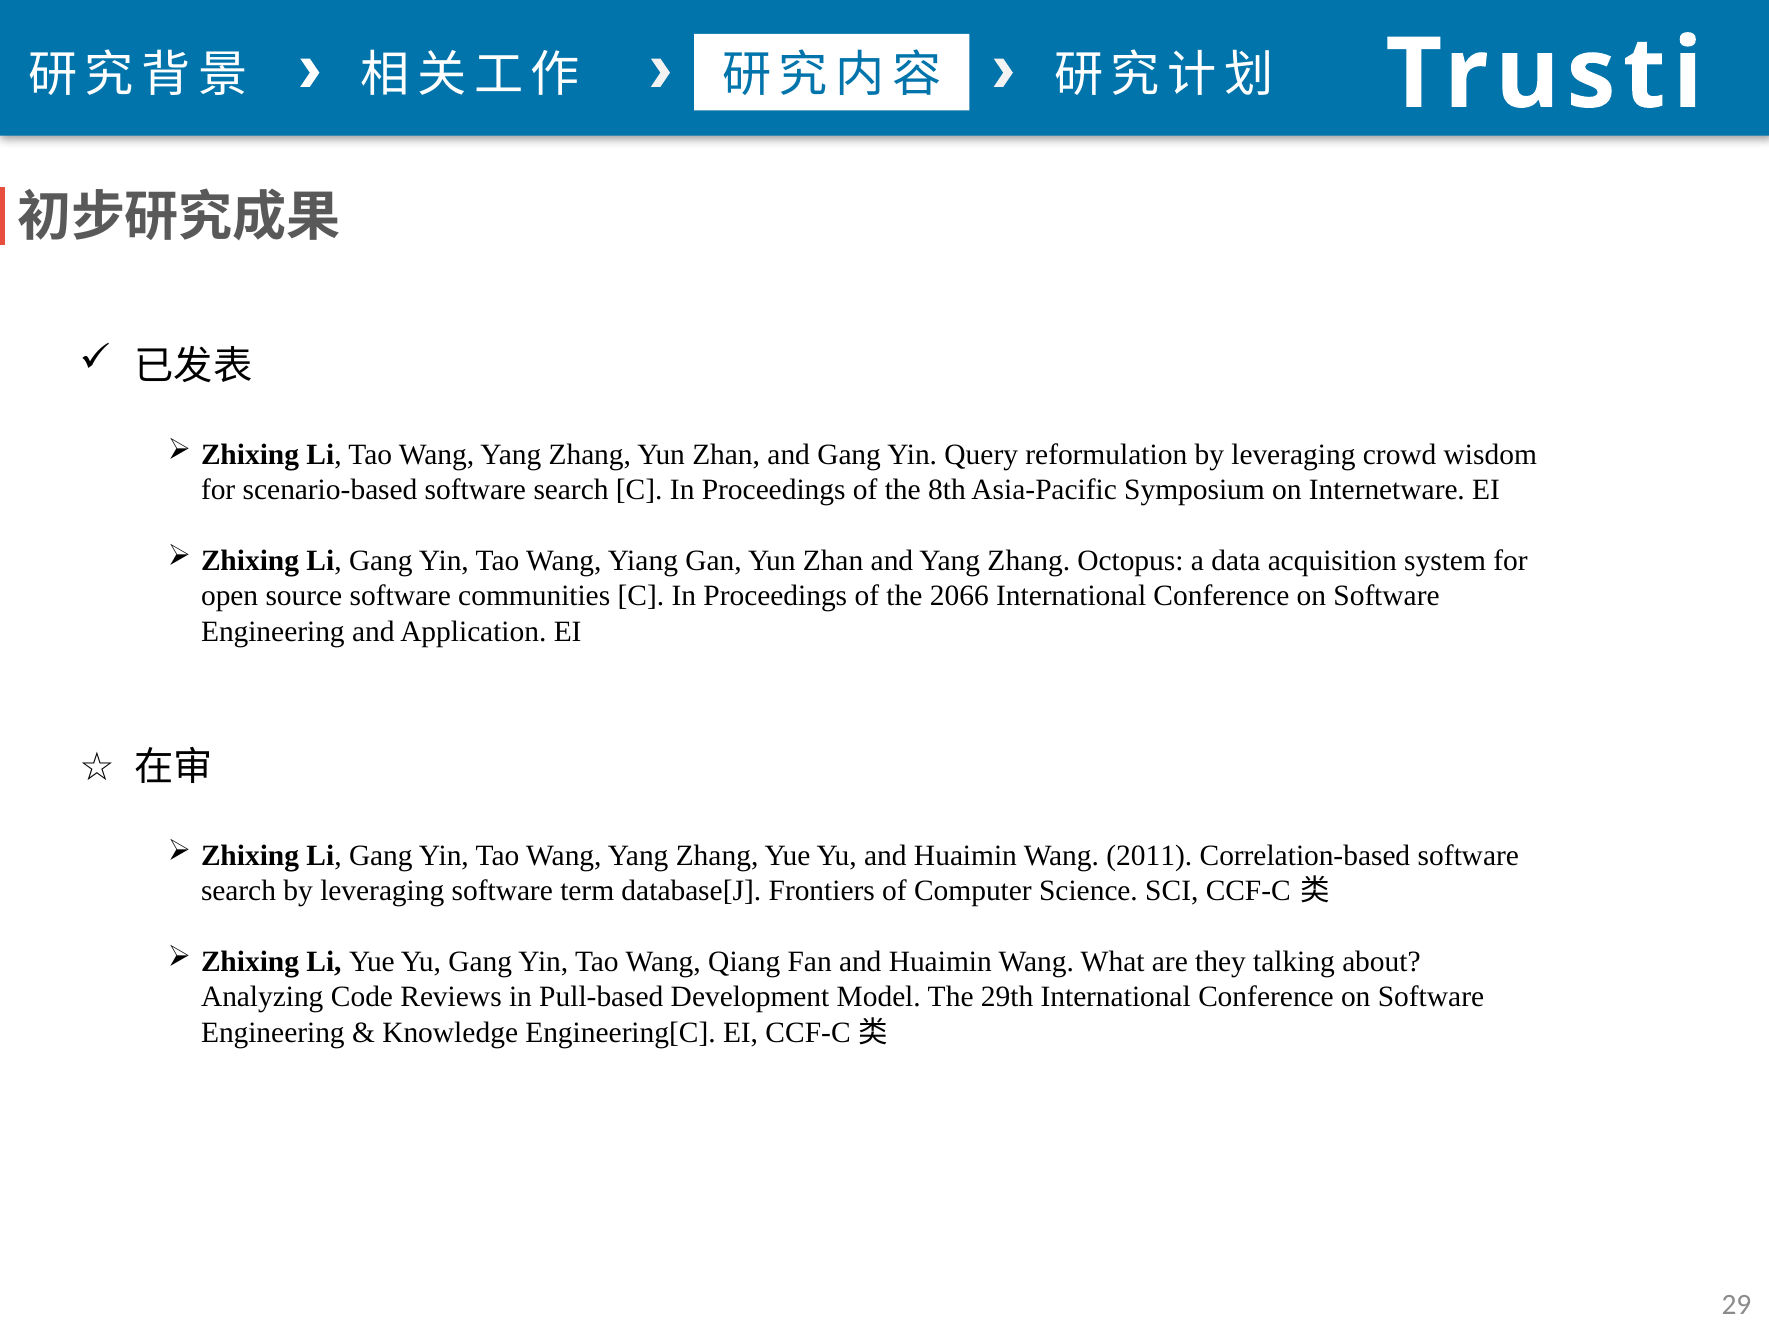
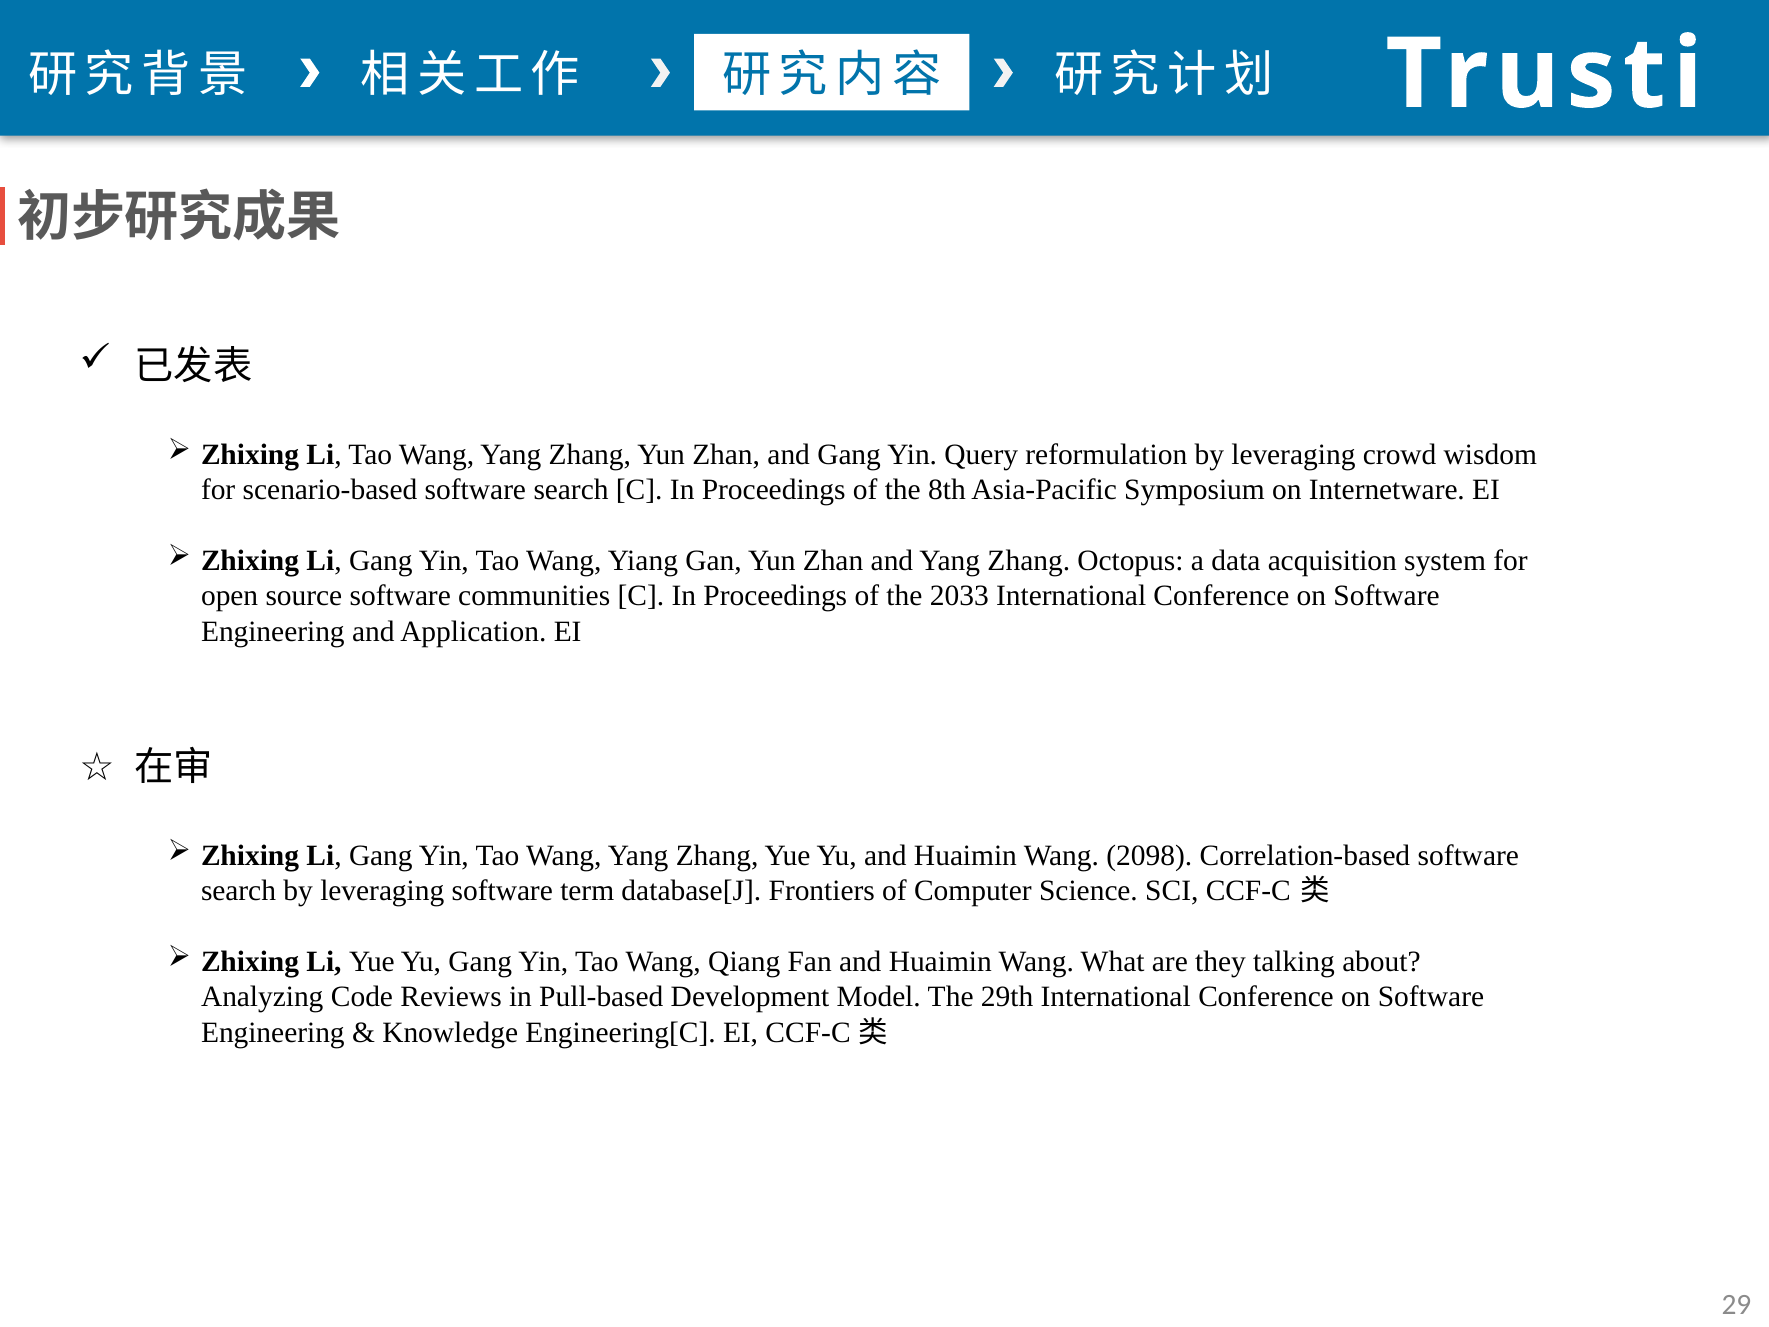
2066: 2066 -> 2033
2011: 2011 -> 2098
